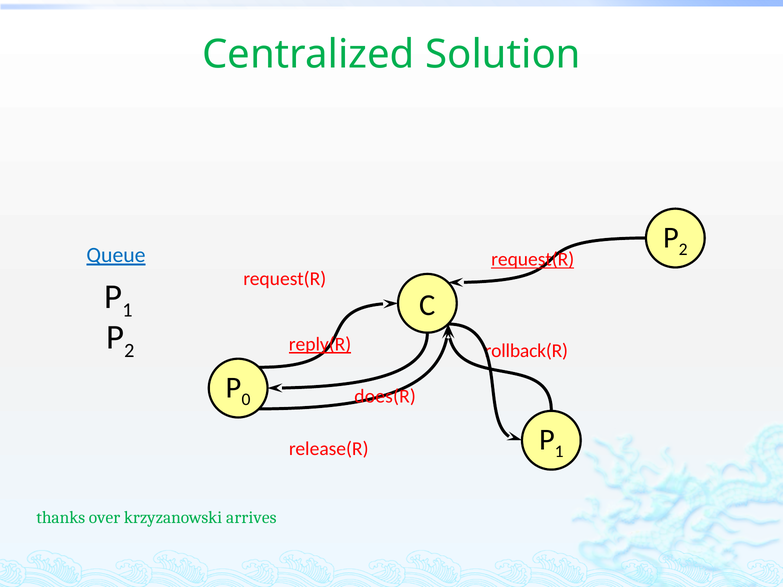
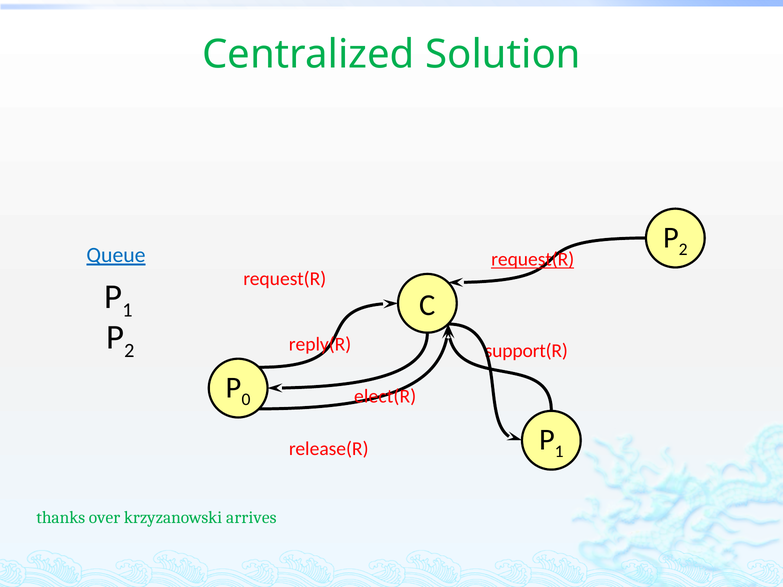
reply(R underline: present -> none
rollback(R: rollback(R -> support(R
does(R: does(R -> elect(R
